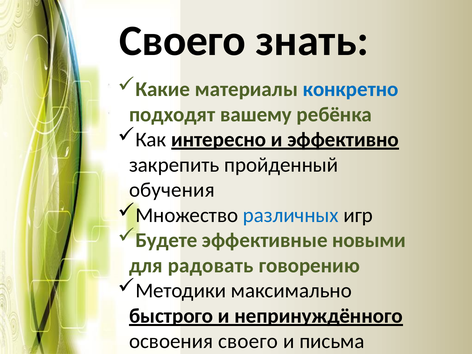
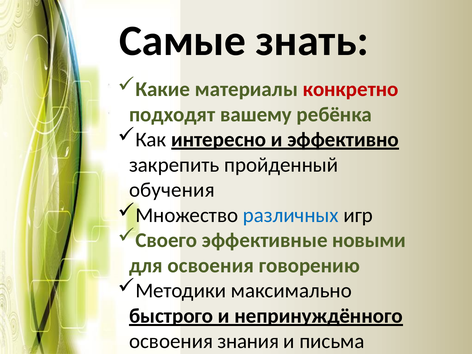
Своего at (183, 41): Своего -> Самые
конкретно colour: blue -> red
Будете: Будете -> Своего
для радовать: радовать -> освоения
освоения своего: своего -> знания
